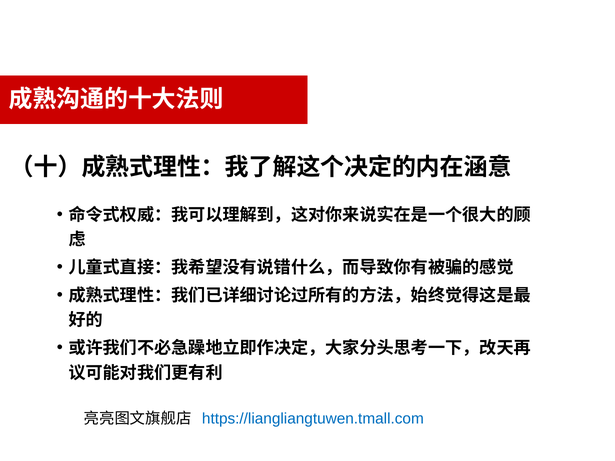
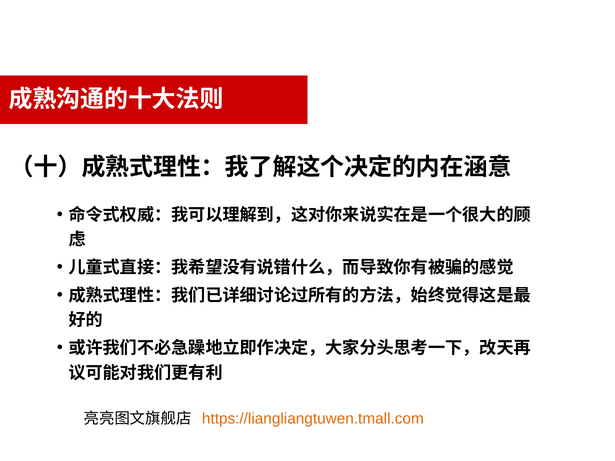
https://liangliangtuwen.tmall.com colour: blue -> orange
